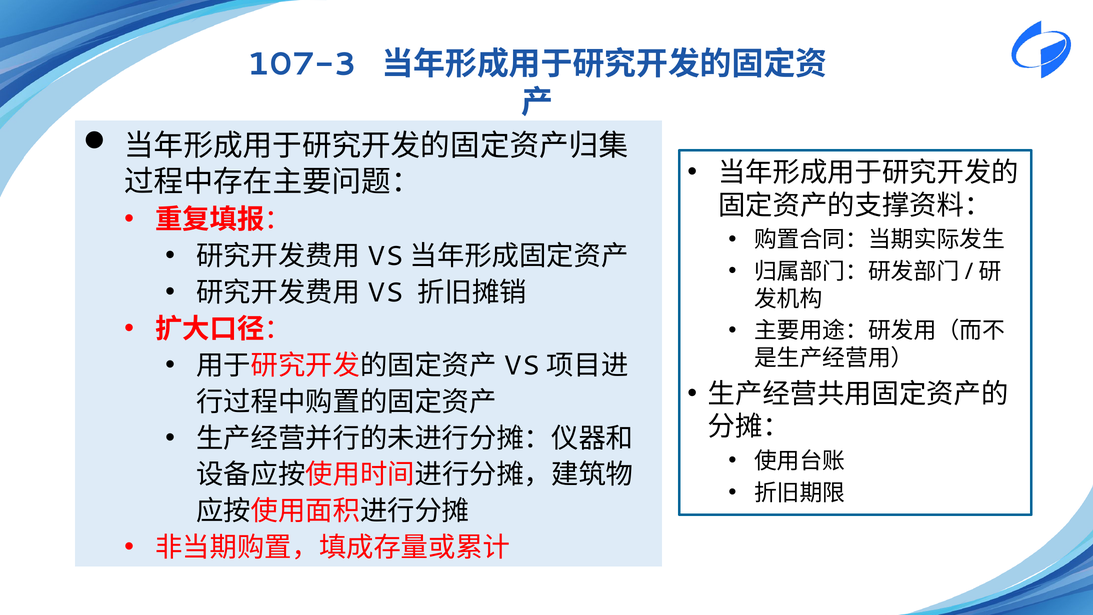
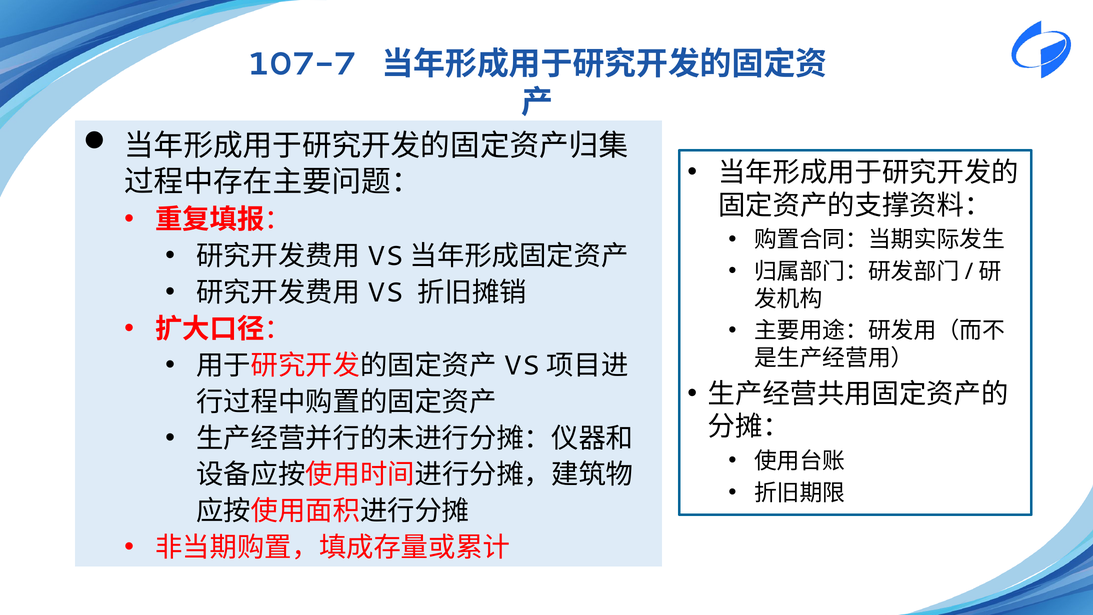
107-3: 107-3 -> 107-7
